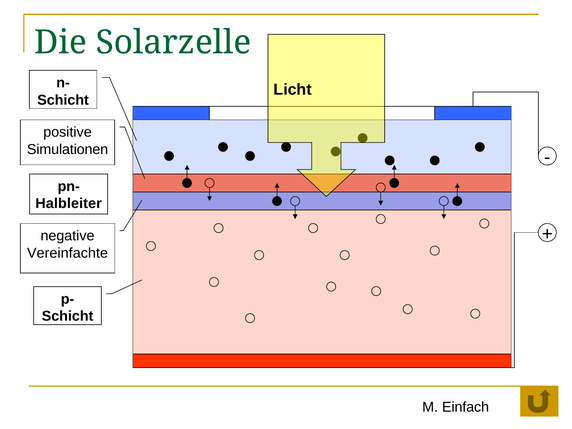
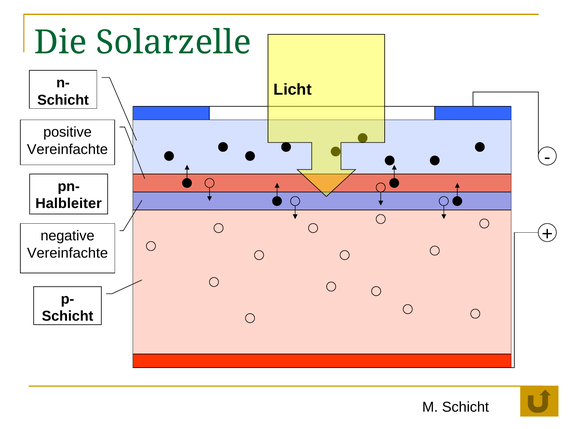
Simulationen at (68, 149): Simulationen -> Vereinfachte
M Einfach: Einfach -> Schicht
